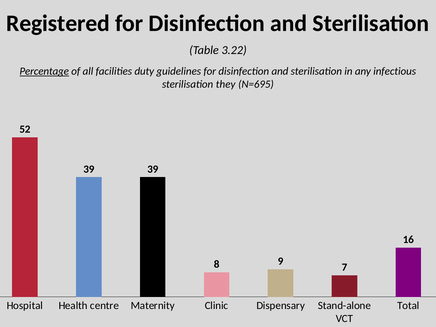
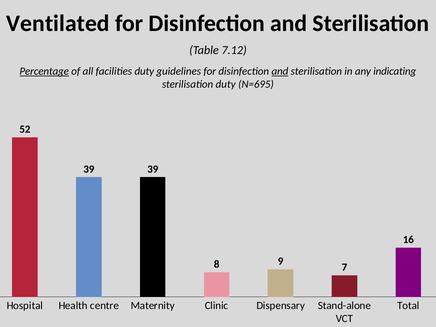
Registered: Registered -> Ventilated
3.22: 3.22 -> 7.12
and at (280, 71) underline: none -> present
infectious: infectious -> indicating
sterilisation they: they -> duty
